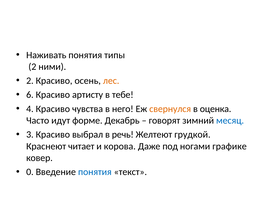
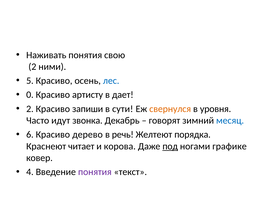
типы: типы -> свою
2 at (30, 81): 2 -> 5
лес colour: orange -> blue
6: 6 -> 0
тебе: тебе -> дает
4 at (30, 109): 4 -> 2
чувства: чувства -> запиши
него: него -> сути
оценка: оценка -> уровня
форме: форме -> звонка
3: 3 -> 6
выбрал: выбрал -> дерево
грудкой: грудкой -> порядка
под underline: none -> present
0: 0 -> 4
понятия at (95, 172) colour: blue -> purple
